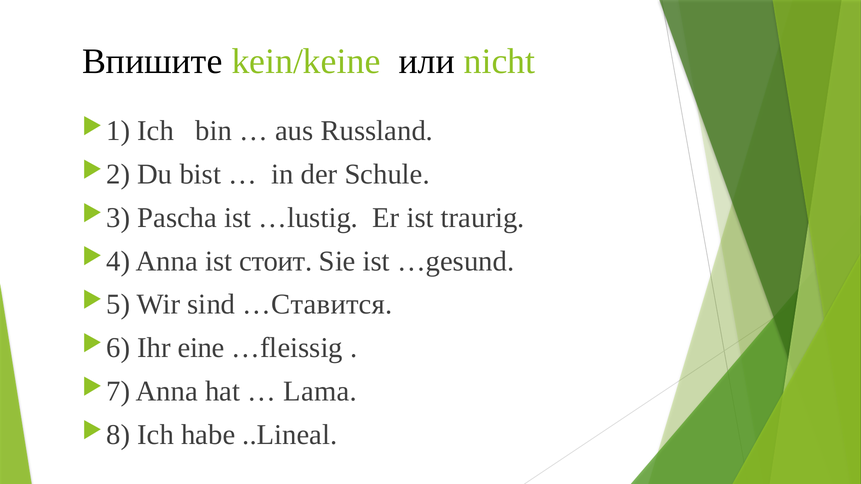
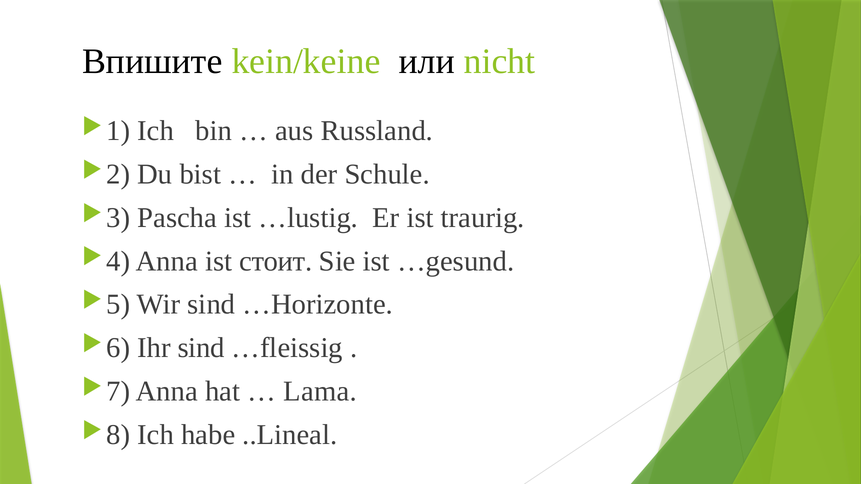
…Ставится: …Ставится -> …Horizonte
Ihr eine: eine -> sind
